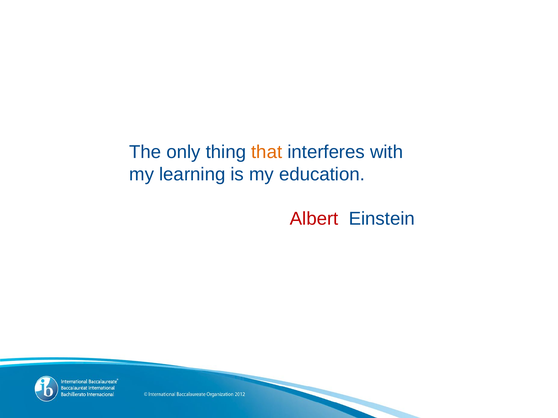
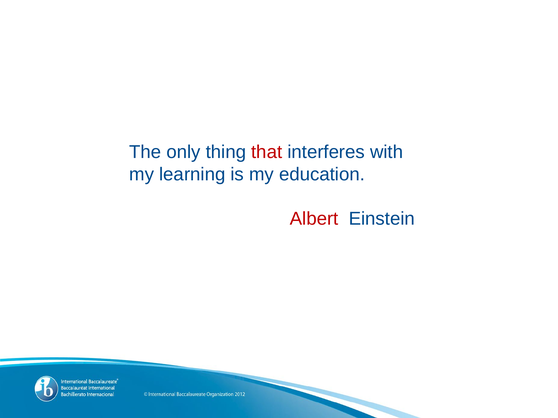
that colour: orange -> red
